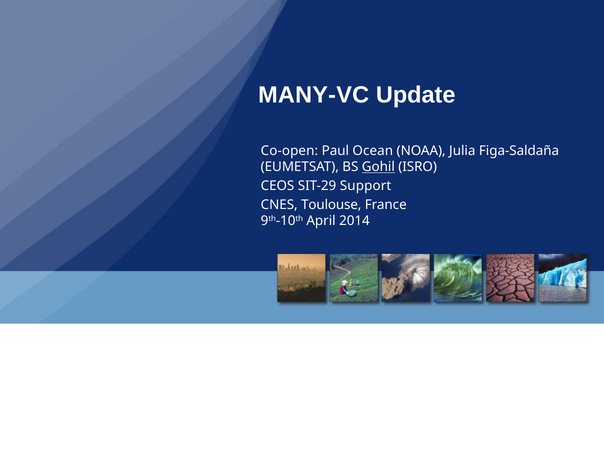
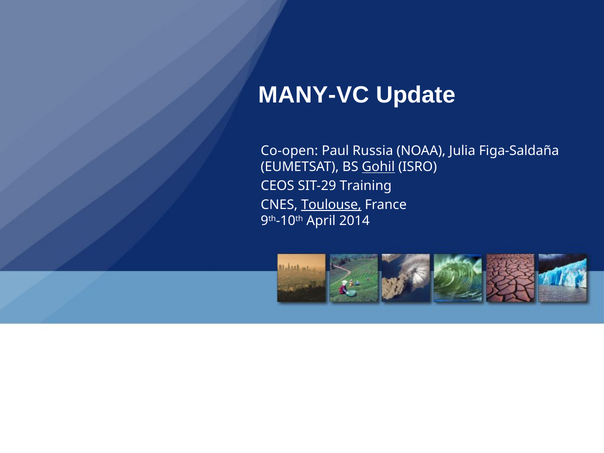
Ocean: Ocean -> Russia
Support: Support -> Training
Toulouse underline: none -> present
